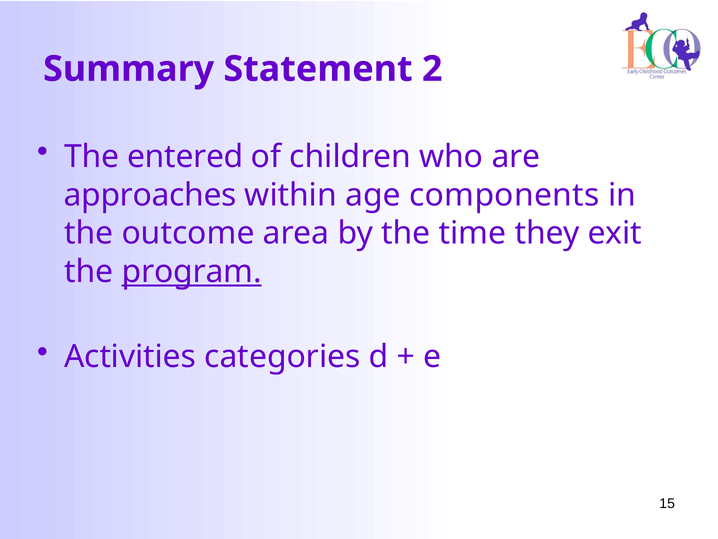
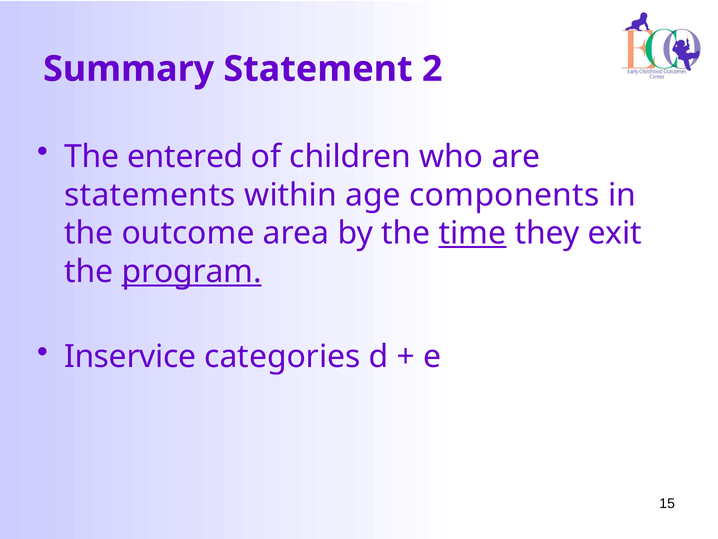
approaches: approaches -> statements
time underline: none -> present
Activities: Activities -> Inservice
